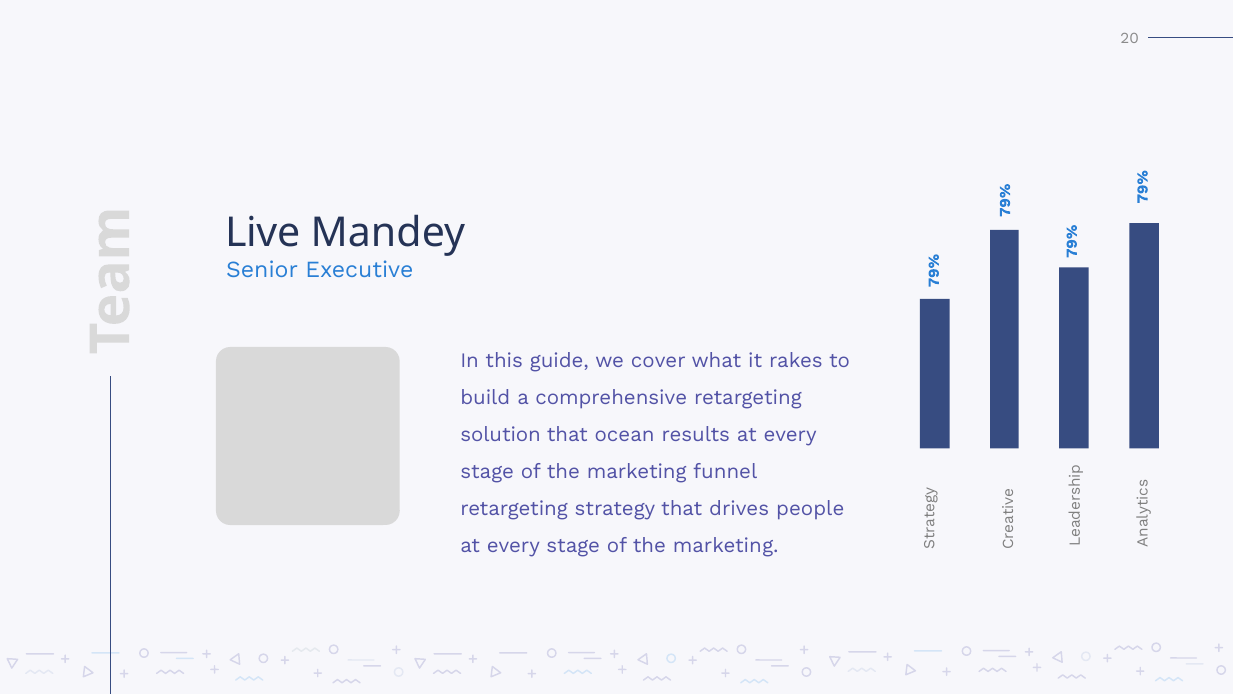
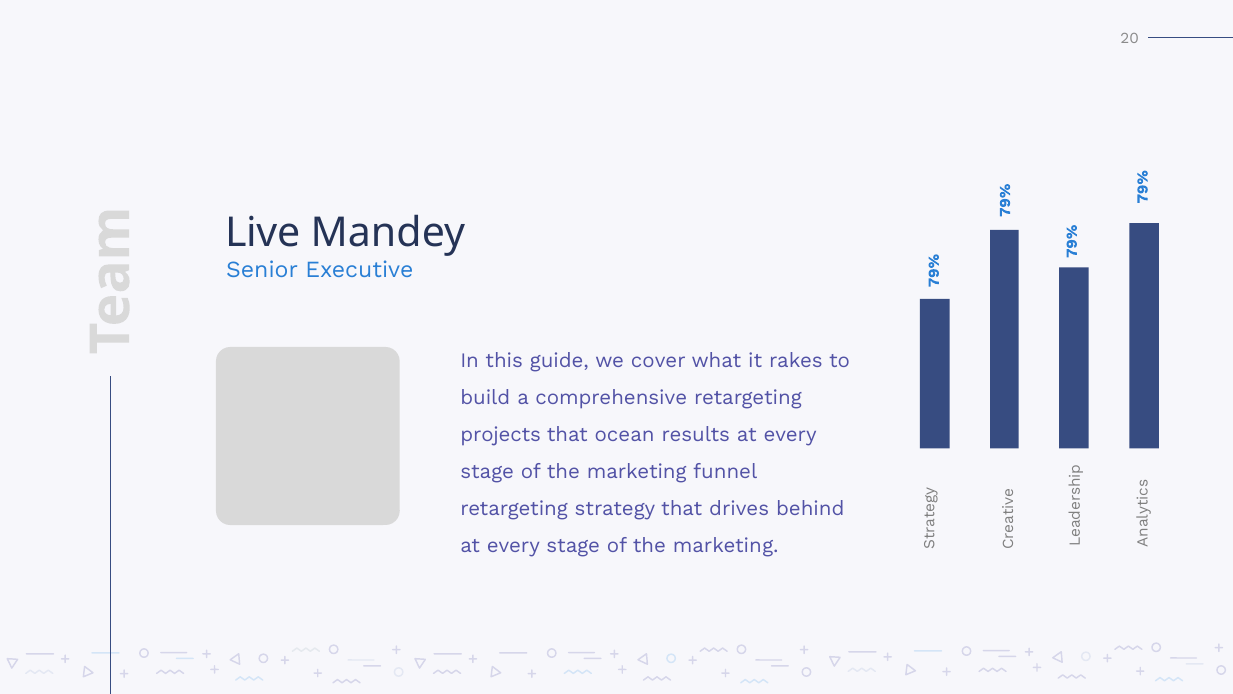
solution: solution -> projects
people: people -> behind
